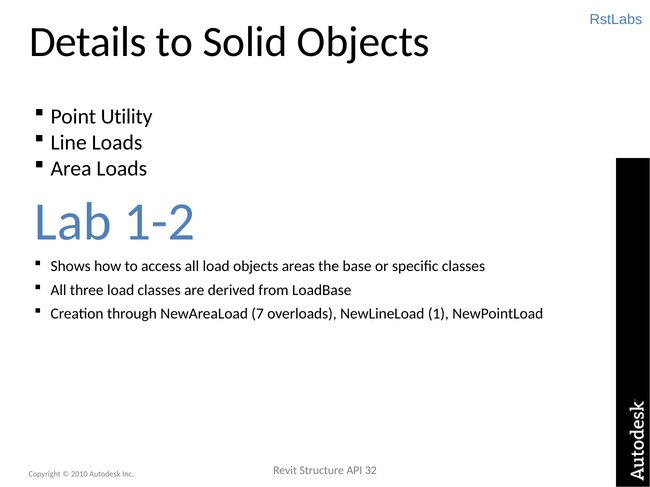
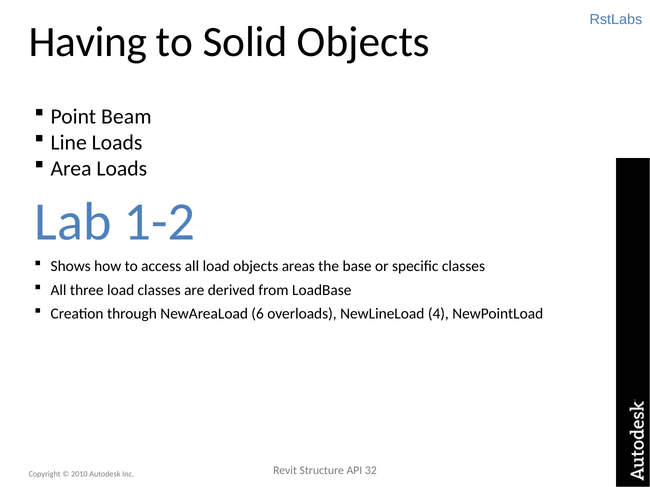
Details: Details -> Having
Utility: Utility -> Beam
7: 7 -> 6
1: 1 -> 4
